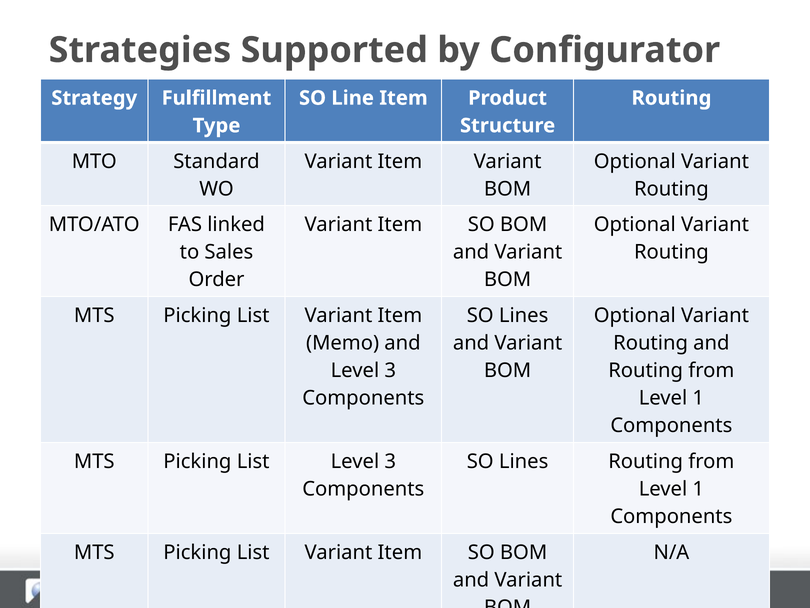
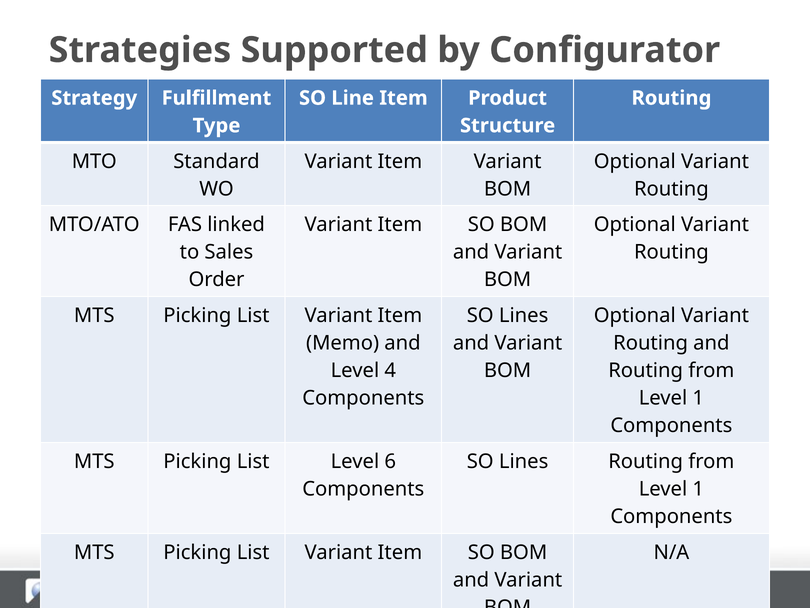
3 at (390, 370): 3 -> 4
List Level 3: 3 -> 6
